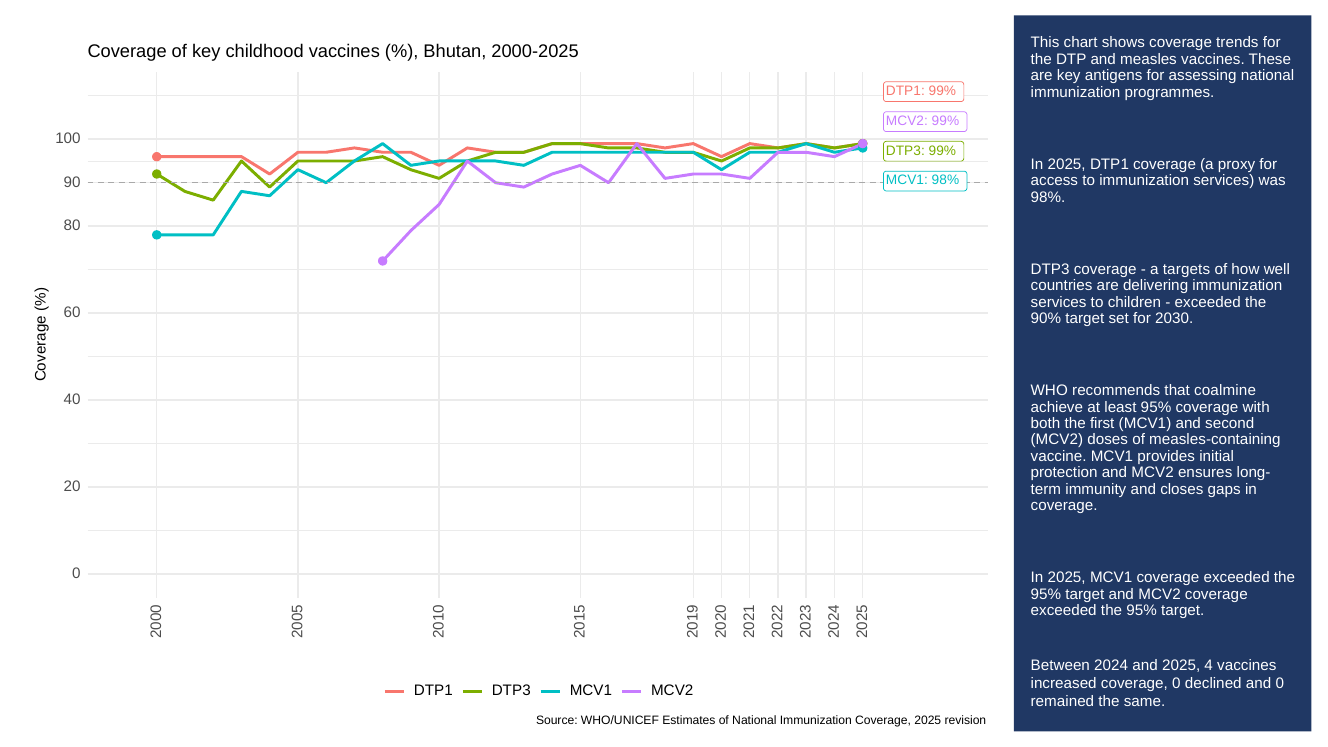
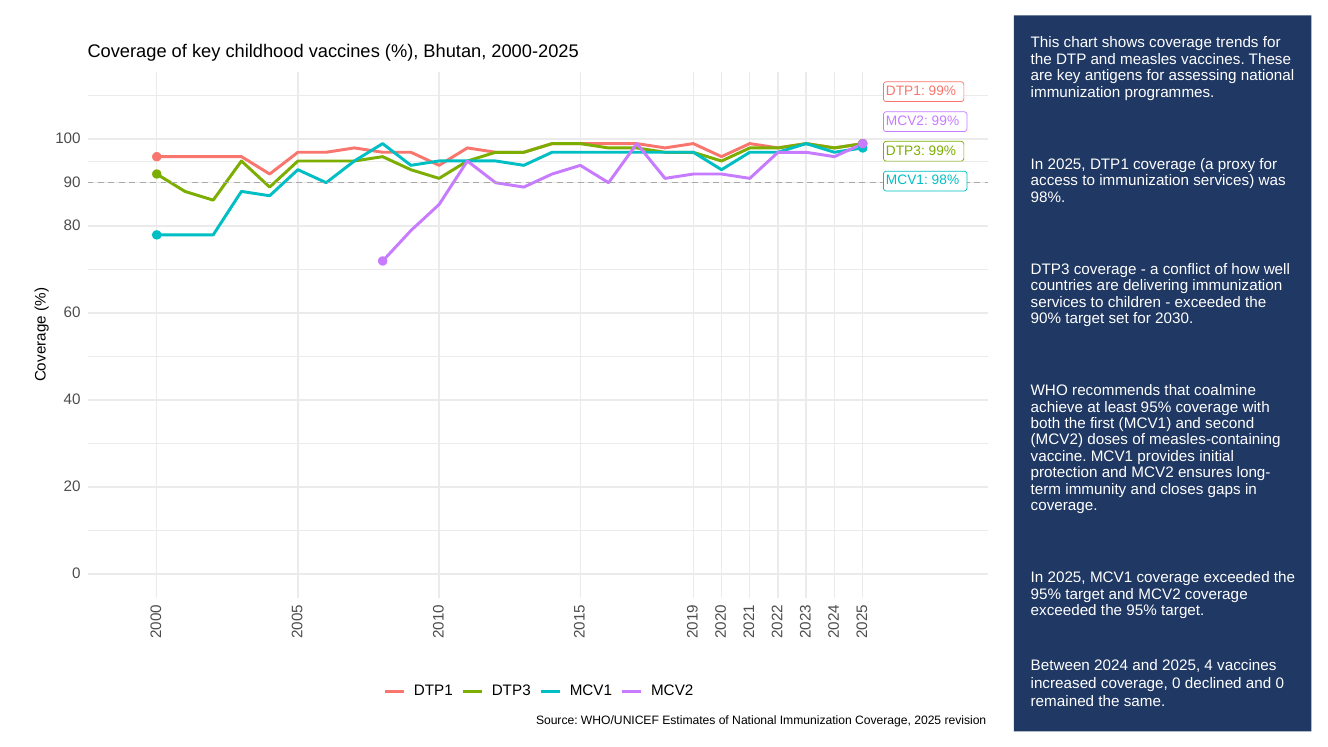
targets: targets -> conflict
